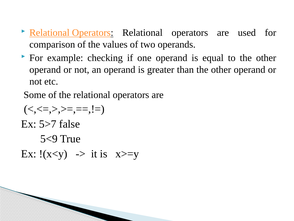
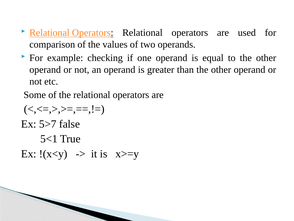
5<9: 5<9 -> 5<1
